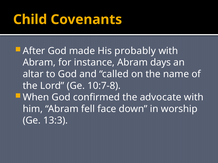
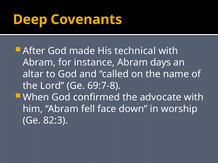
Child: Child -> Deep
probably: probably -> technical
10:7-8: 10:7-8 -> 69:7-8
13:3: 13:3 -> 82:3
